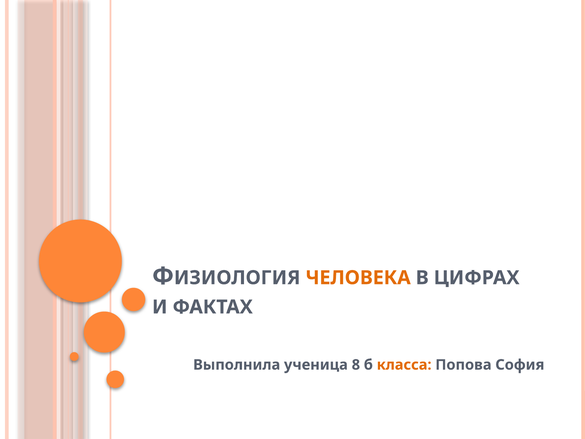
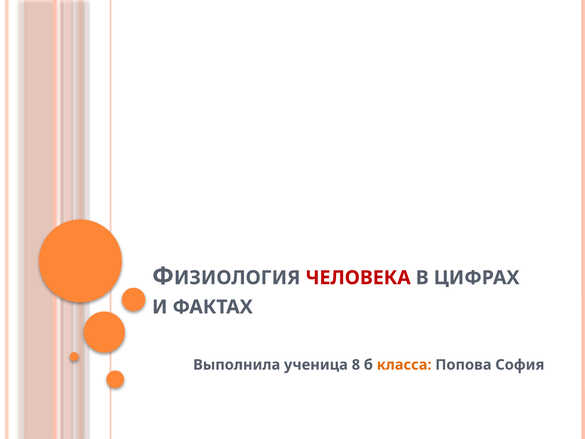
ЧЕЛОВЕКА colour: orange -> red
